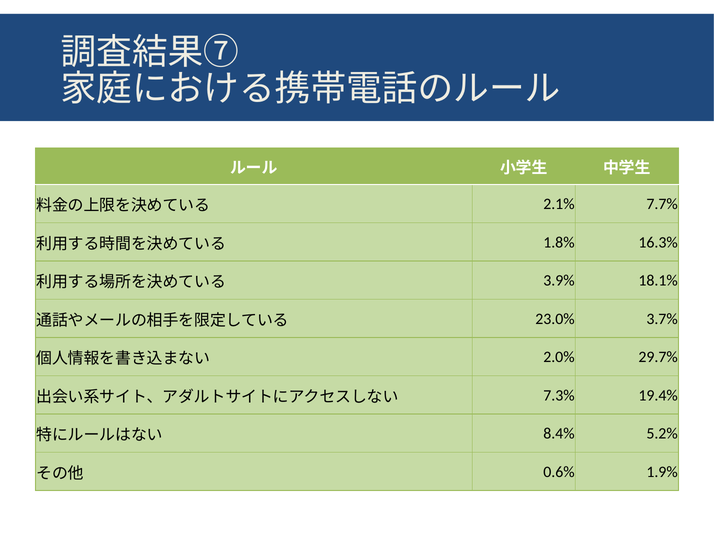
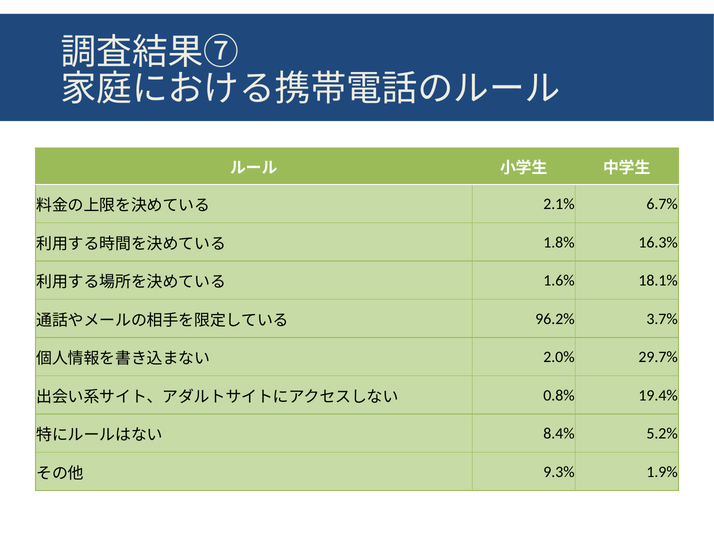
7.7%: 7.7% -> 6.7%
3.9%: 3.9% -> 1.6%
23.0%: 23.0% -> 96.2%
7.3%: 7.3% -> 0.8%
0.6%: 0.6% -> 9.3%
